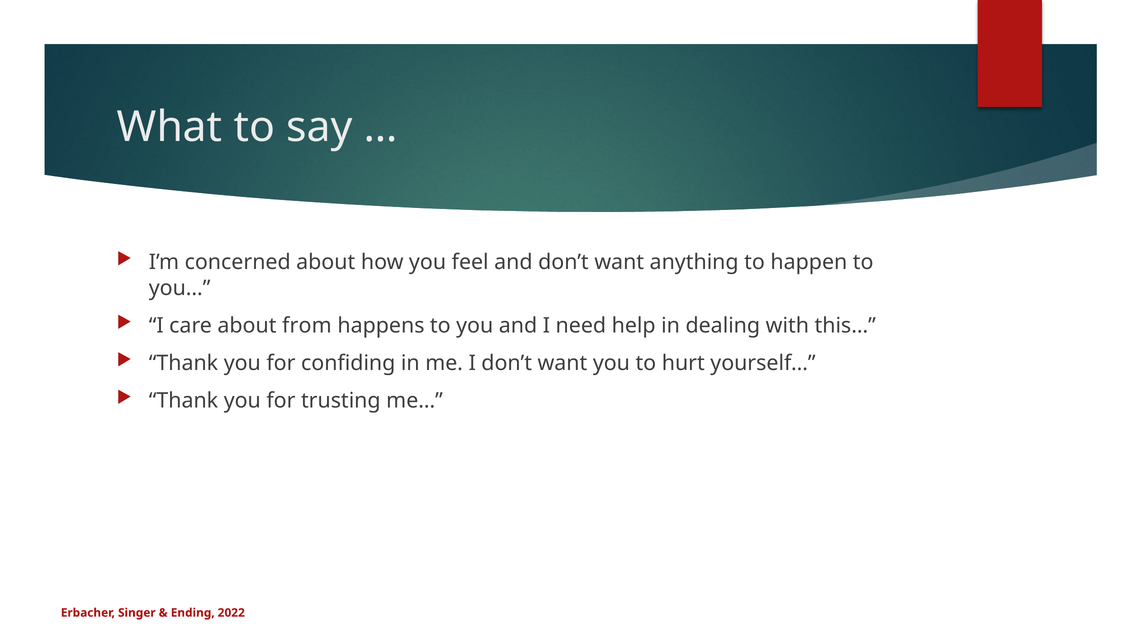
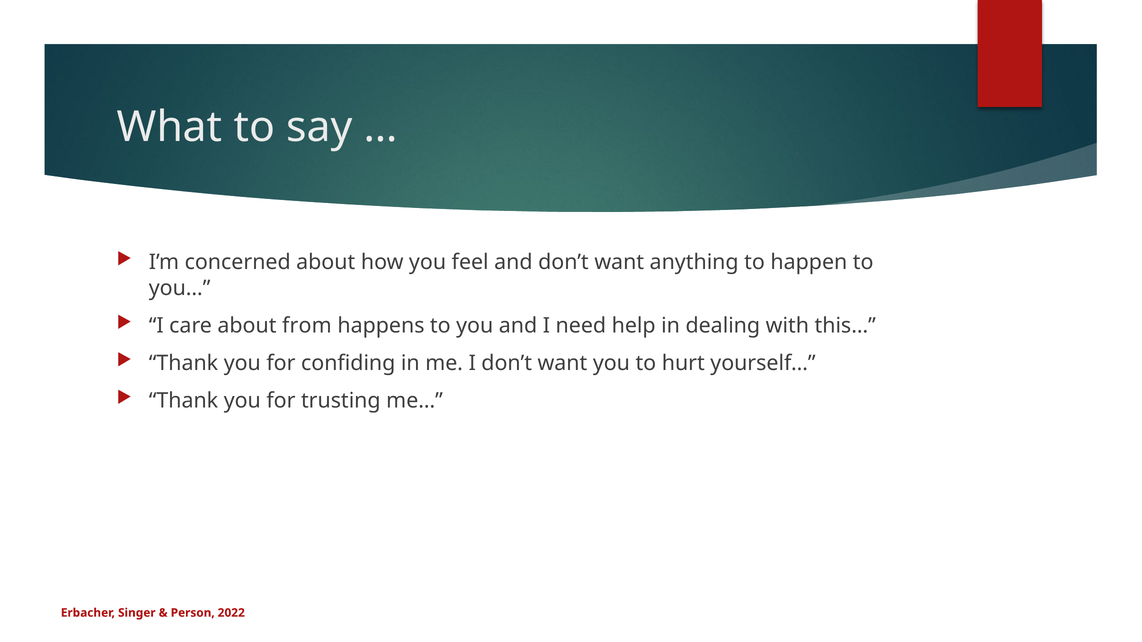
Ending: Ending -> Person
